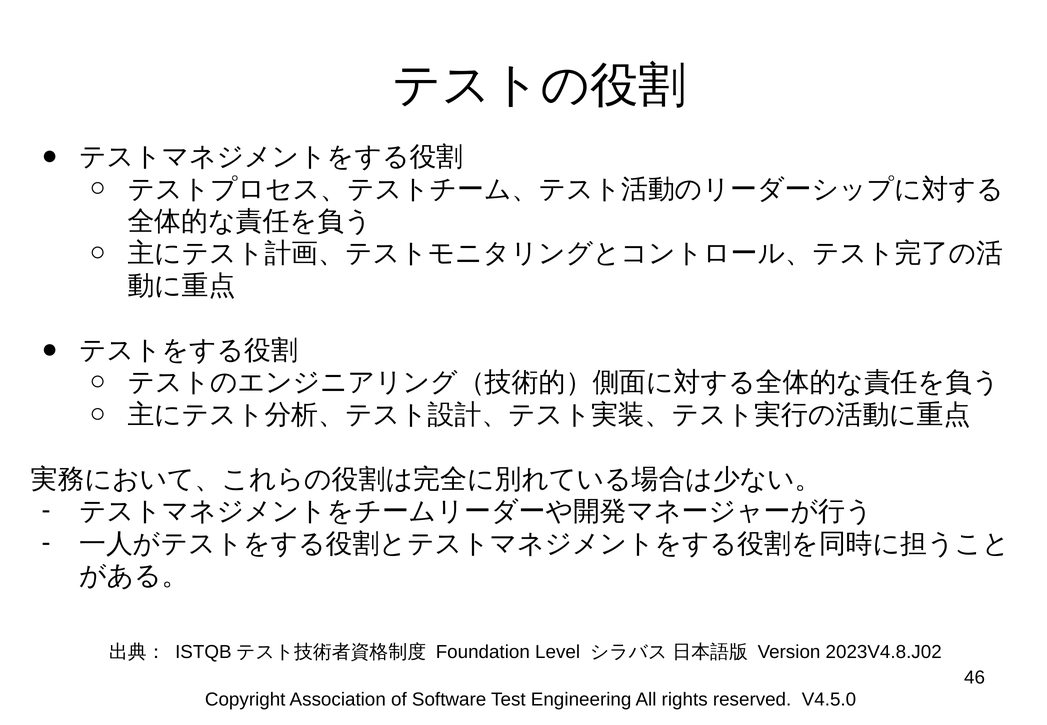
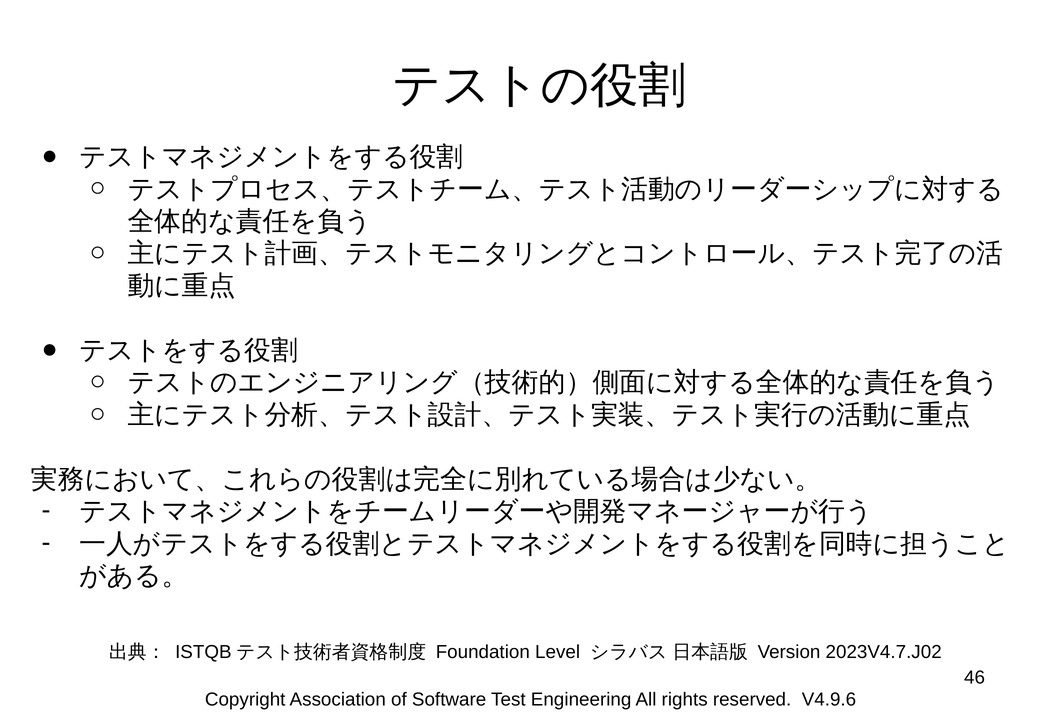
2023V4.8.J02: 2023V4.8.J02 -> 2023V4.7.J02
V4.5.0: V4.5.0 -> V4.9.6
